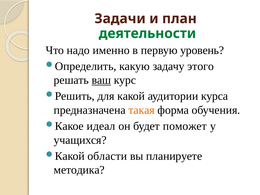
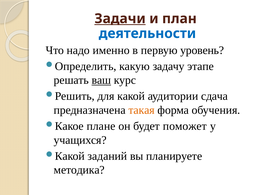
Задачи underline: none -> present
деятельности colour: green -> blue
этого: этого -> этапе
курса: курса -> сдача
идеал: идеал -> плане
области: области -> заданий
